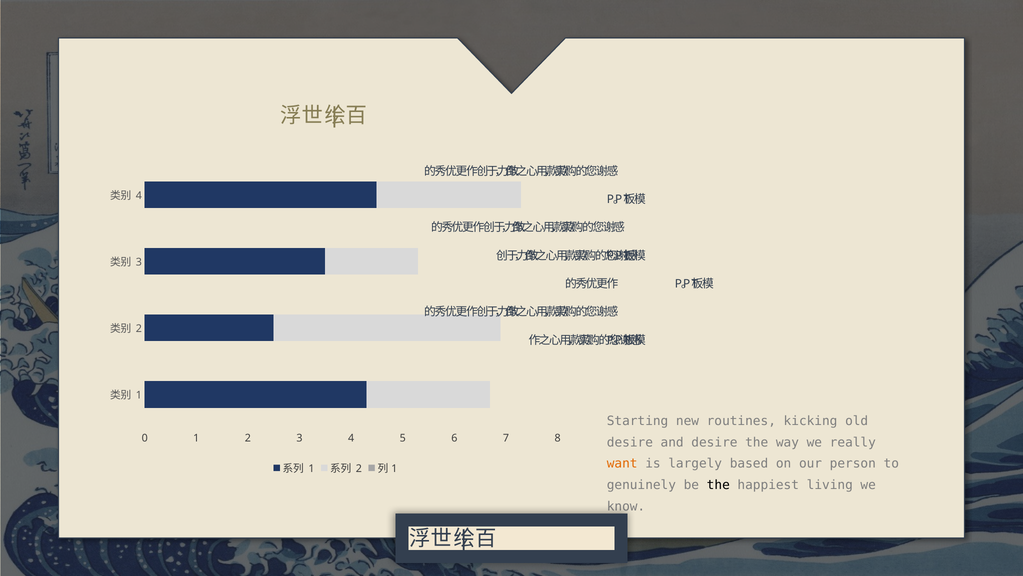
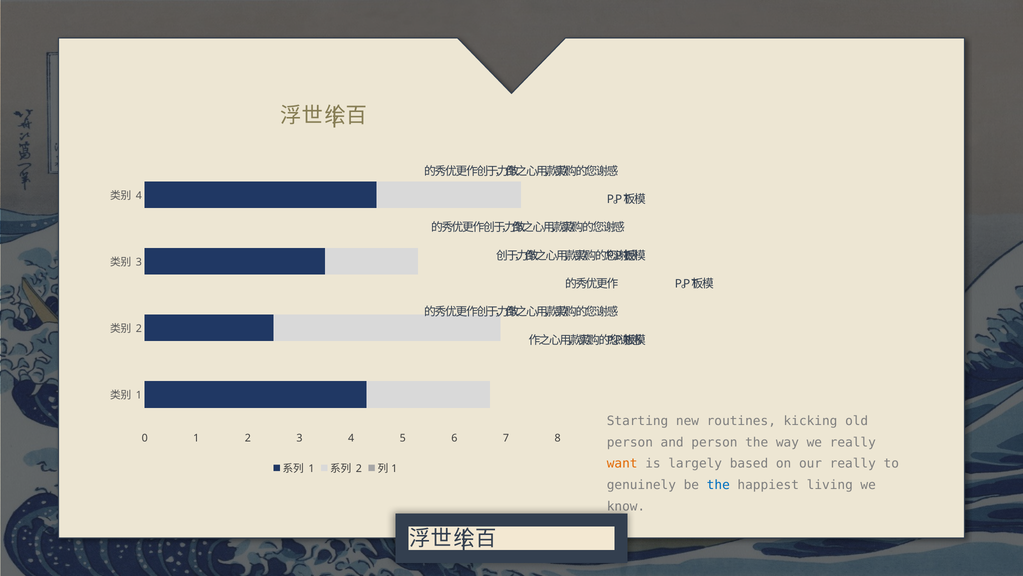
desire at (630, 442): desire -> person
and desire: desire -> person
our person: person -> really
the at (718, 485) colour: black -> blue
